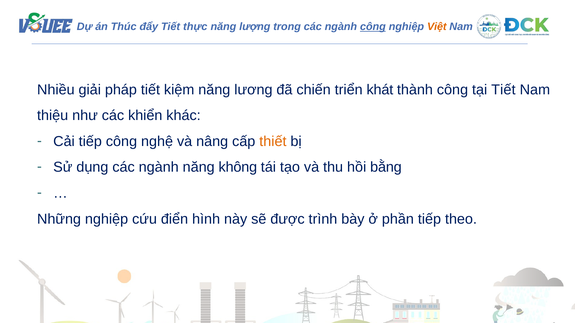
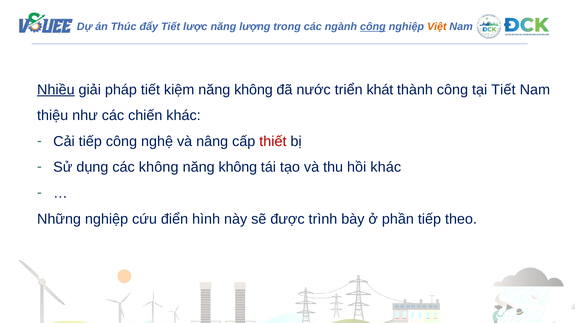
thực: thực -> lược
Nhiều underline: none -> present
kiệm năng lương: lương -> không
chiến: chiến -> nước
khiển: khiển -> chiến
thiết colour: orange -> red
dụng các ngành: ngành -> không
hồi bằng: bằng -> khác
